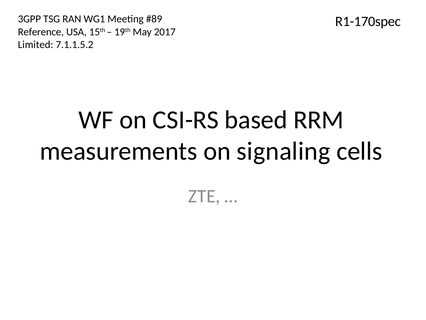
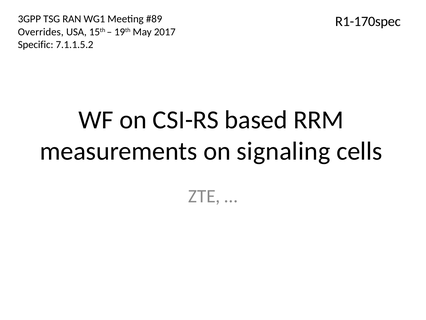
Reference: Reference -> Overrides
Limited: Limited -> Specific
